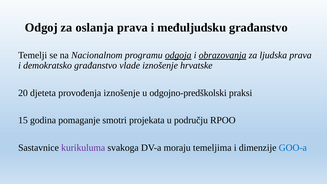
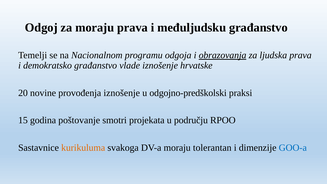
za oslanja: oslanja -> moraju
odgoja underline: present -> none
djeteta: djeteta -> novine
pomaganje: pomaganje -> poštovanje
kurikuluma colour: purple -> orange
temeljima: temeljima -> tolerantan
